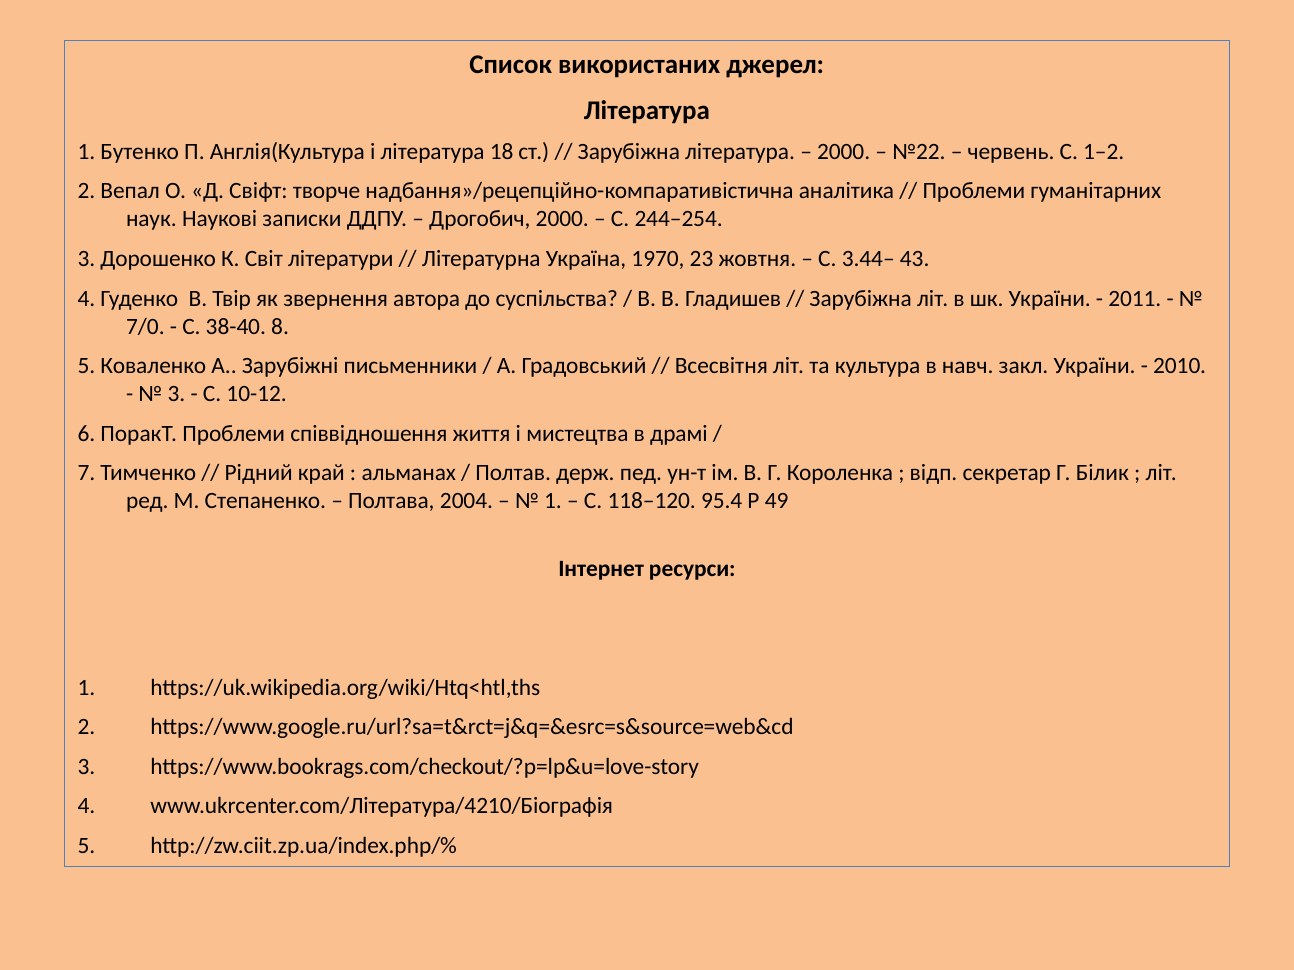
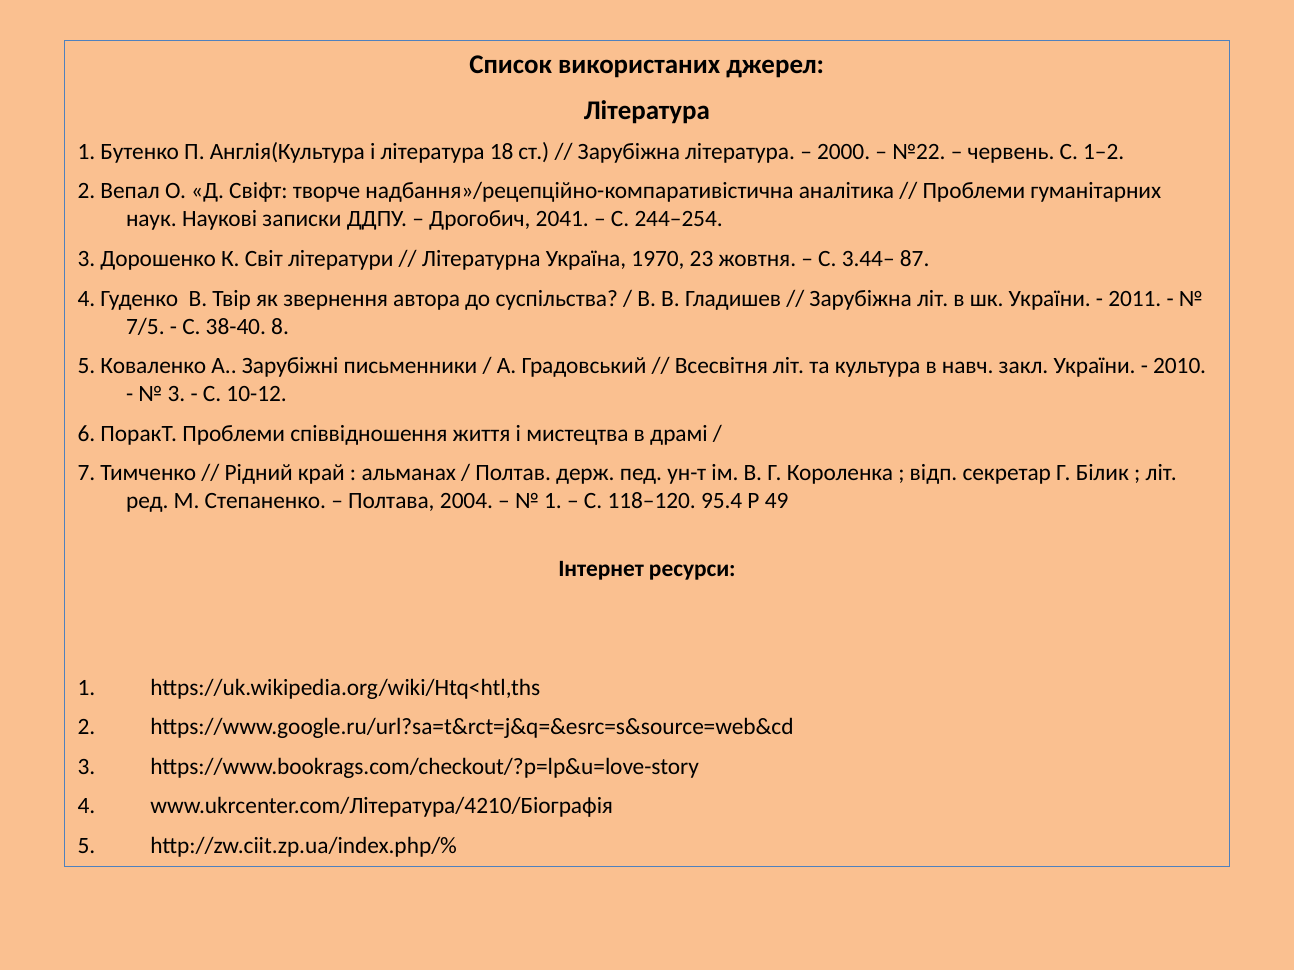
Дрогобич 2000: 2000 -> 2041
43: 43 -> 87
7/0: 7/0 -> 7/5
